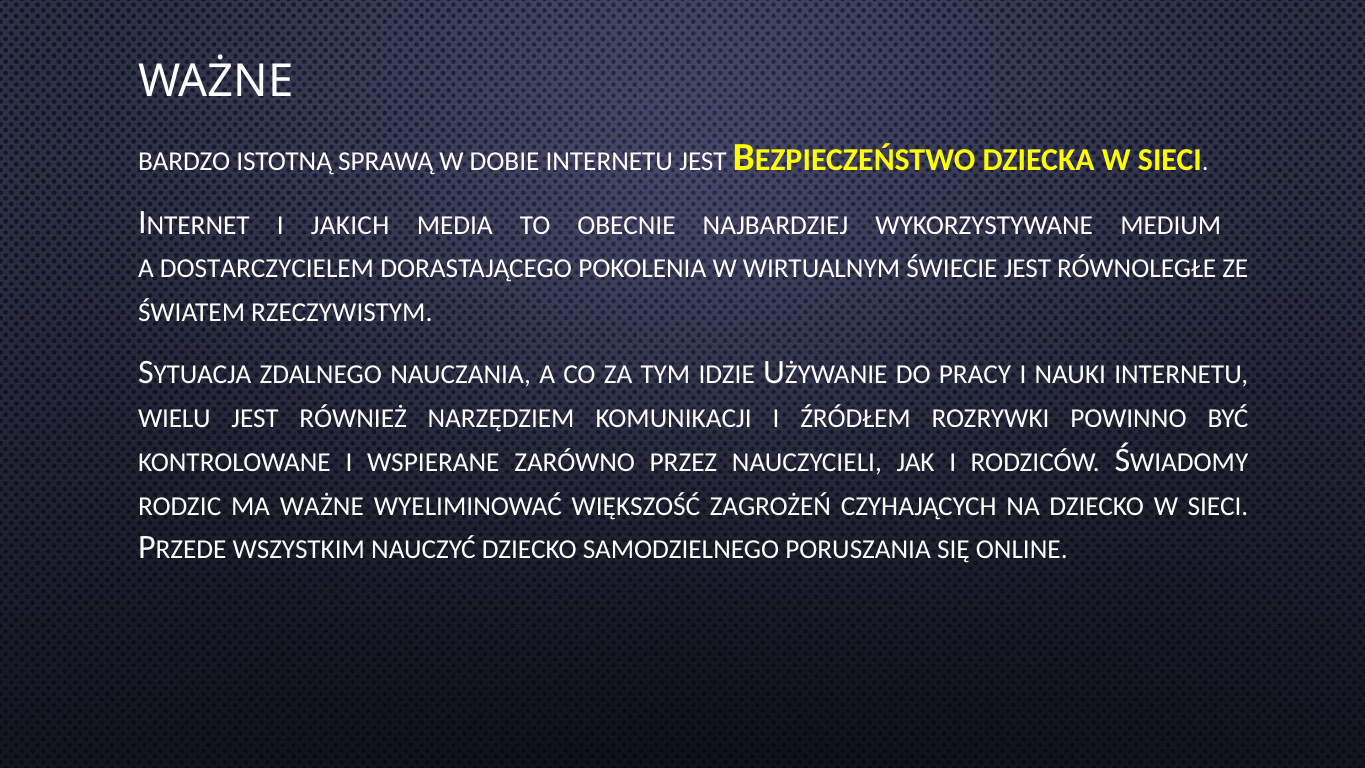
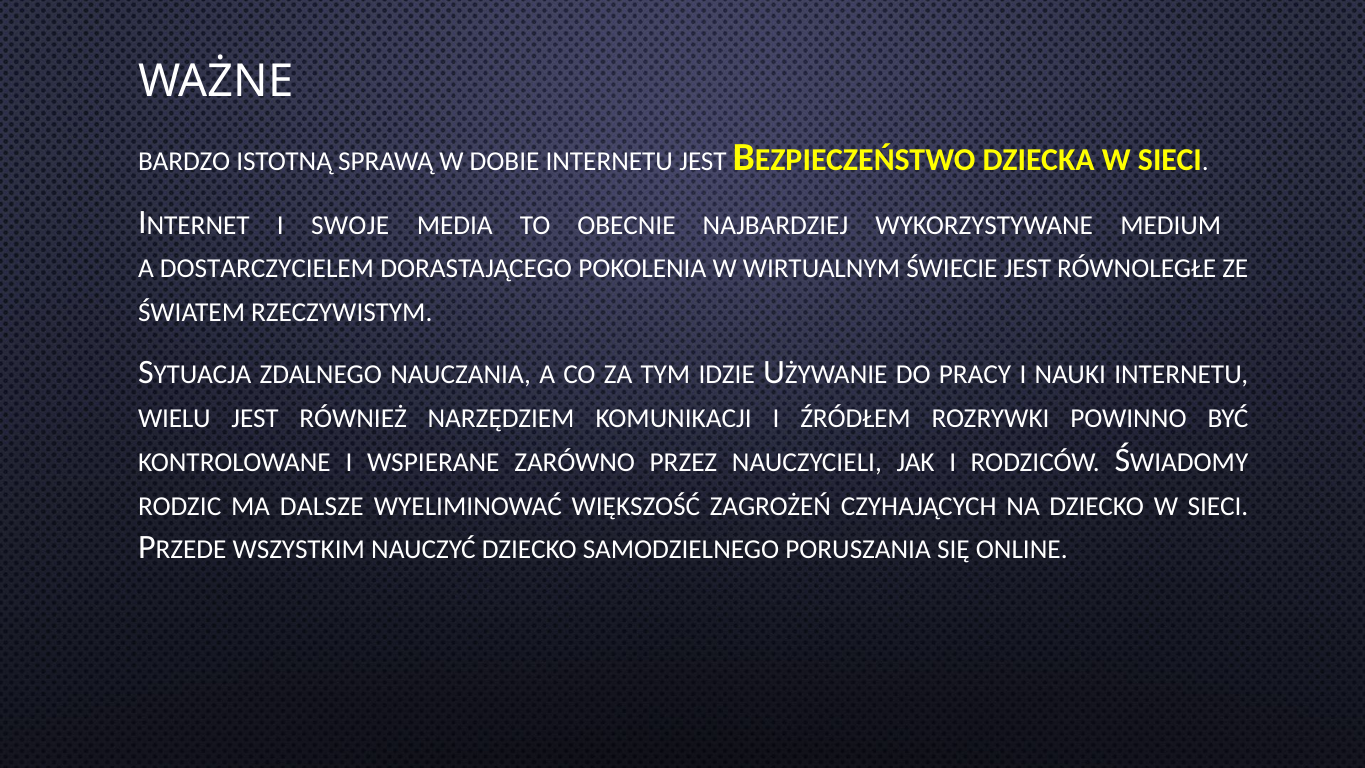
JAKICH: JAKICH -> SWOJE
MA WAŻNE: WAŻNE -> DALSZE
